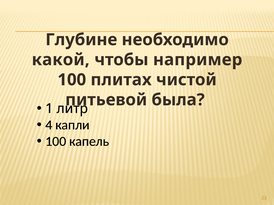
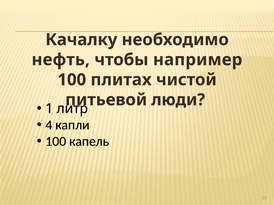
Глубине: Глубине -> Качалку
какой: какой -> нефть
была: была -> люди
